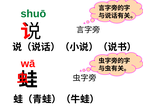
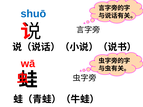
shuō colour: green -> blue
